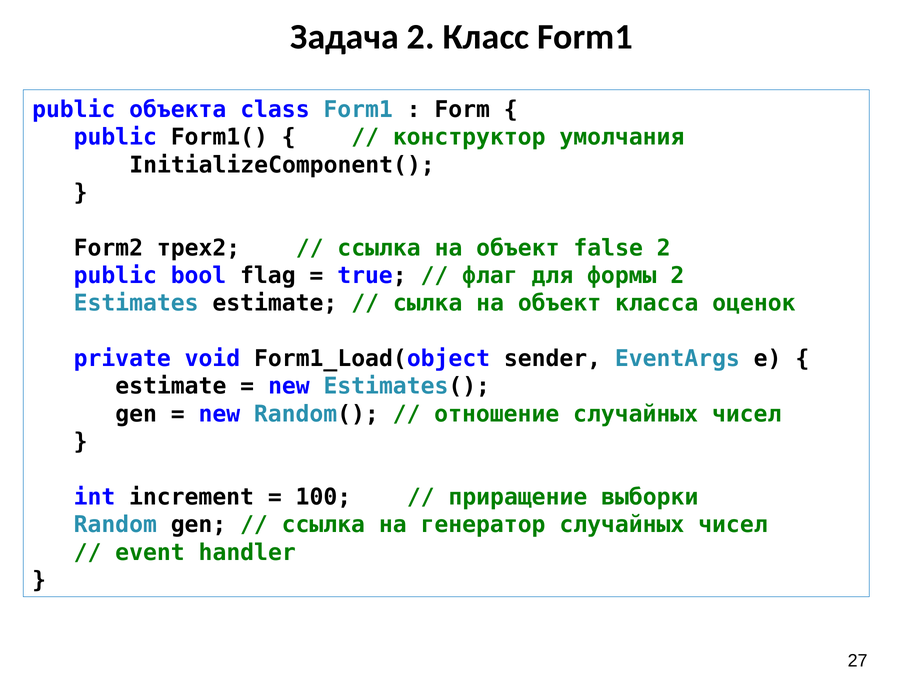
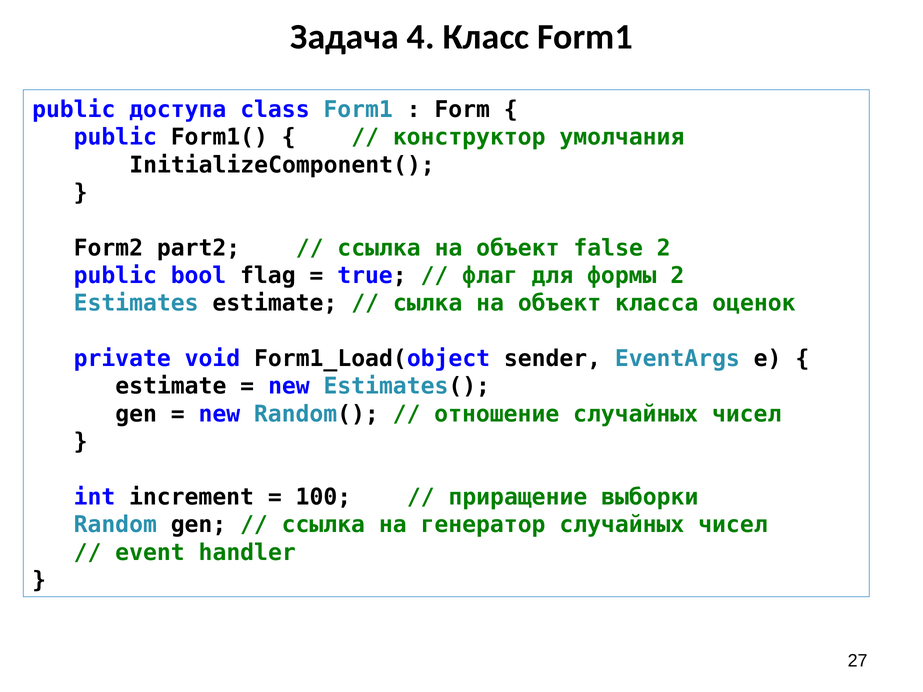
Задача 2: 2 -> 4
объекта: объекта -> доступа
трех2: трех2 -> part2
